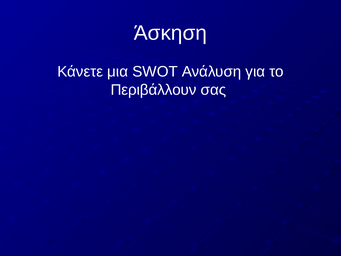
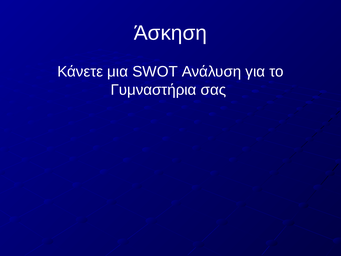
Περιβάλλουν: Περιβάλλουν -> Γυμναστήρια
